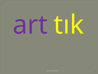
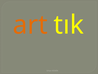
art colour: purple -> orange
